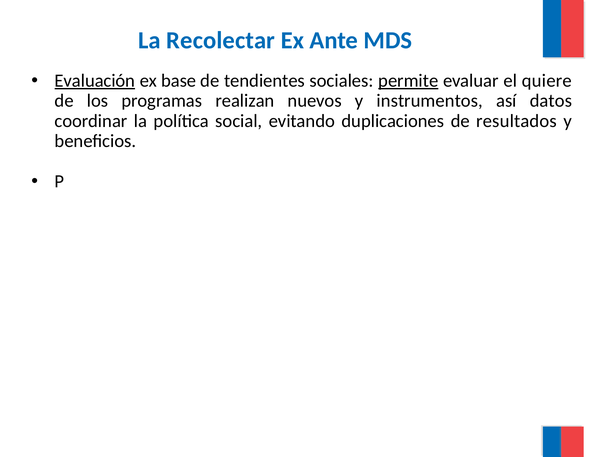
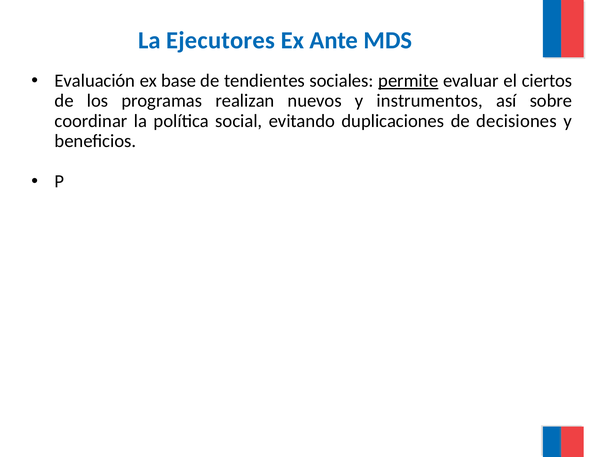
Recolectar: Recolectar -> Ejecutores
Evaluación underline: present -> none
quiere: quiere -> ciertos
datos: datos -> sobre
resultados: resultados -> decisiones
